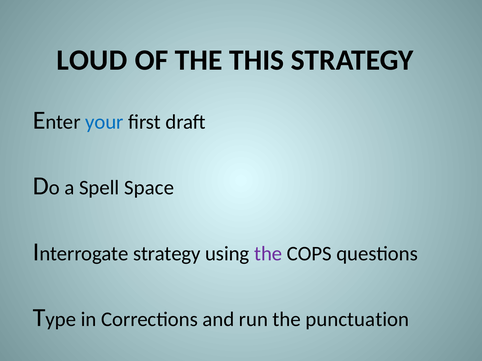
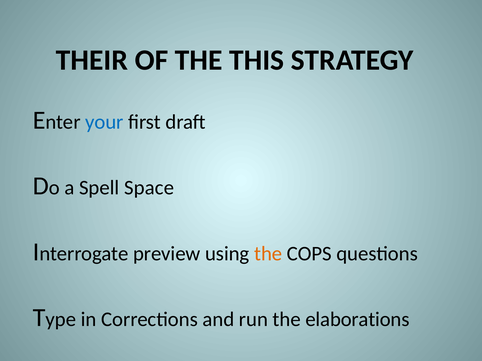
LOUD: LOUD -> THEIR
strategy at (167, 254): strategy -> preview
the at (268, 254) colour: purple -> orange
punctuation: punctuation -> elaborations
